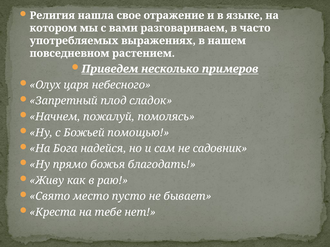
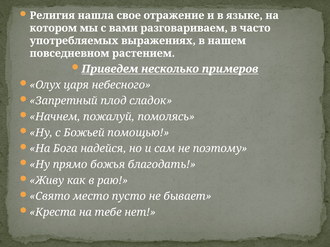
садовник: садовник -> поэтому
